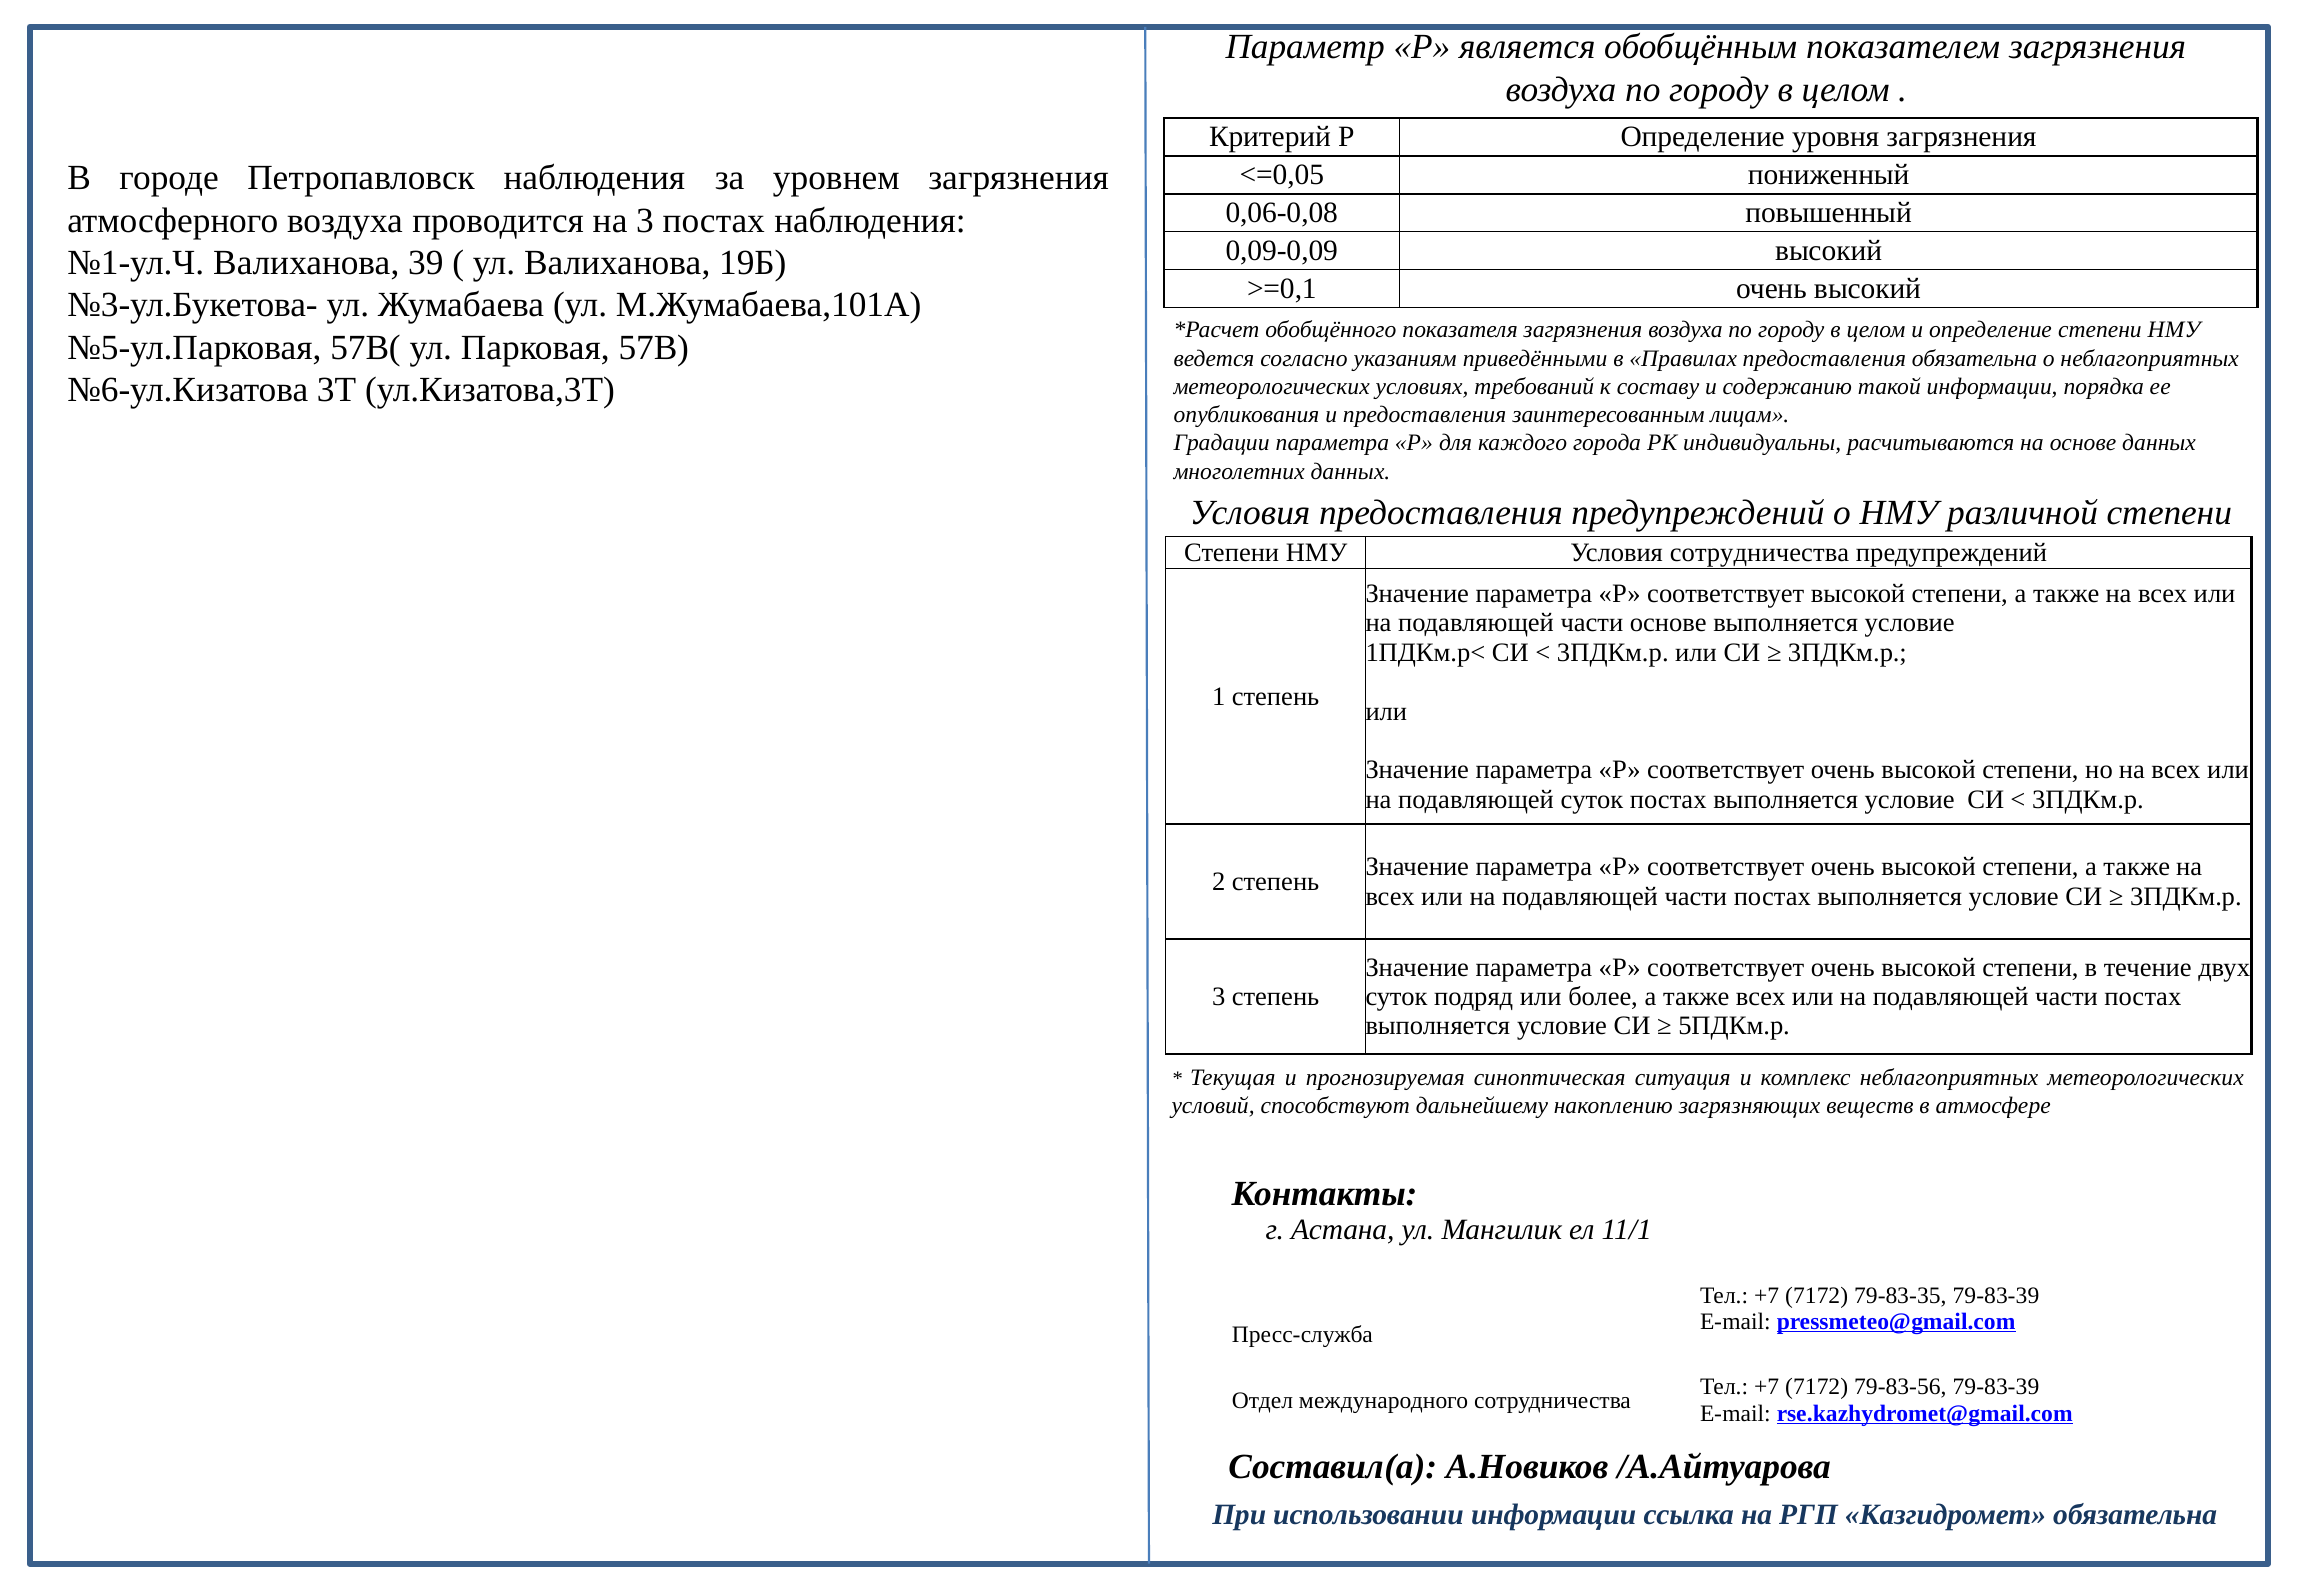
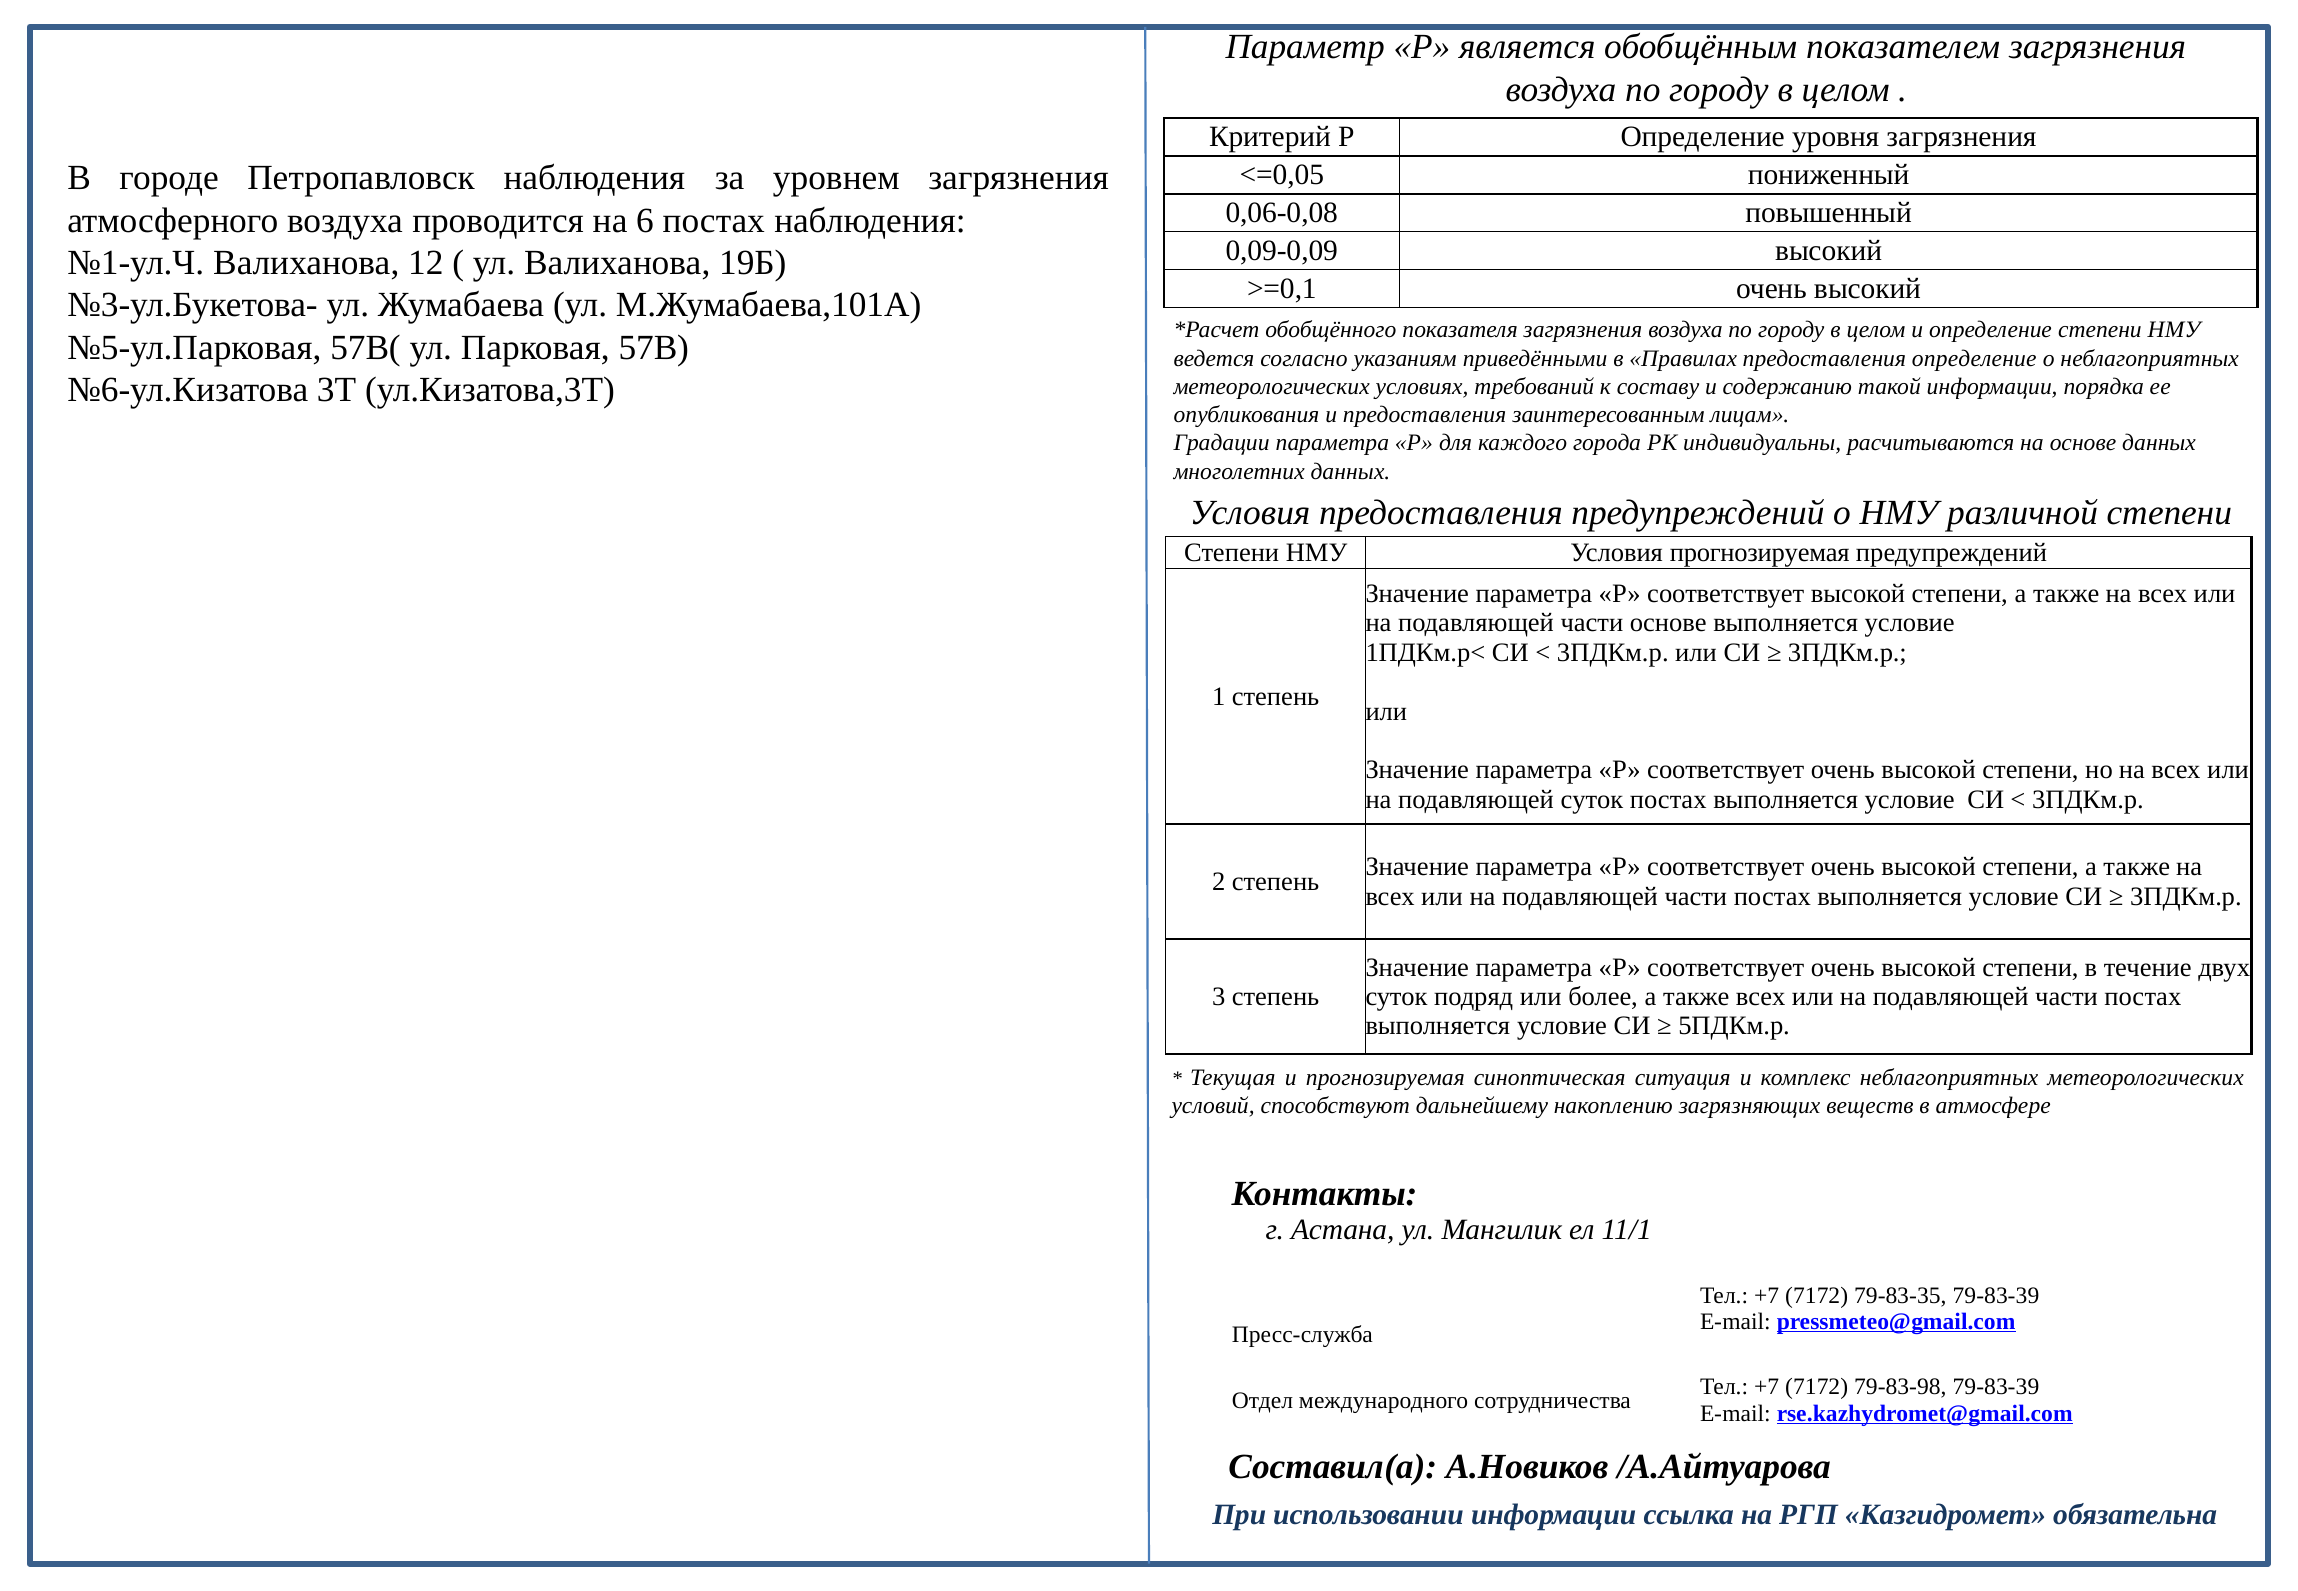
на 3: 3 -> 6
39: 39 -> 12
предоставления обязательна: обязательна -> определение
Условия сотрудничества: сотрудничества -> прогнозируемая
79-83-56: 79-83-56 -> 79-83-98
